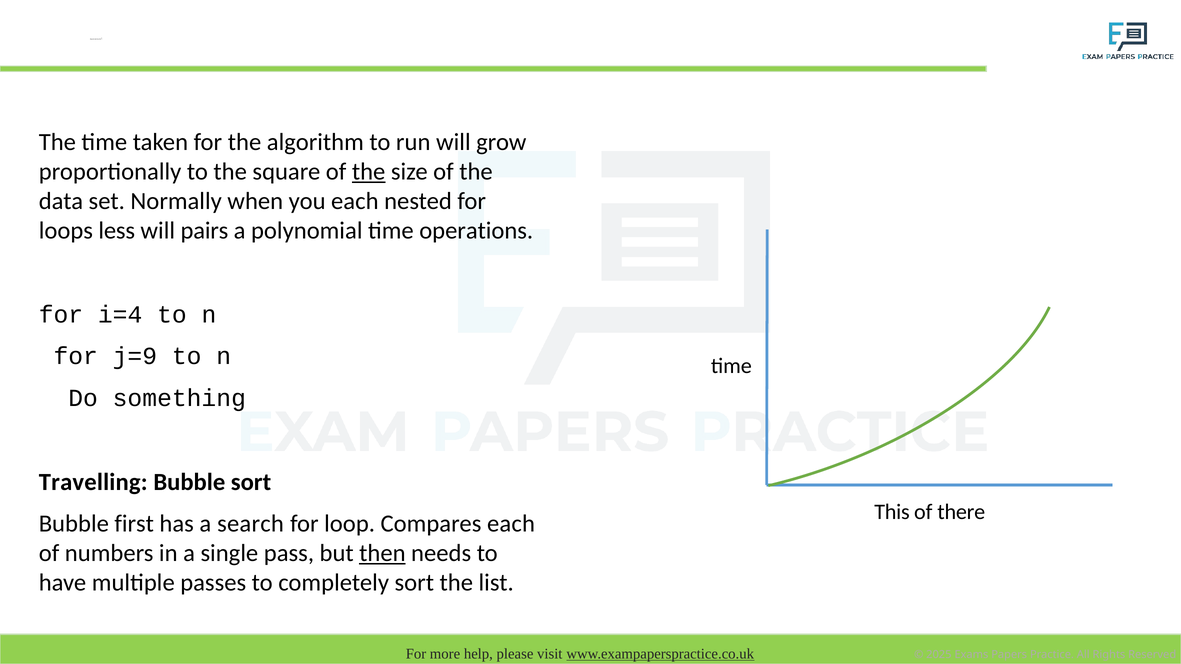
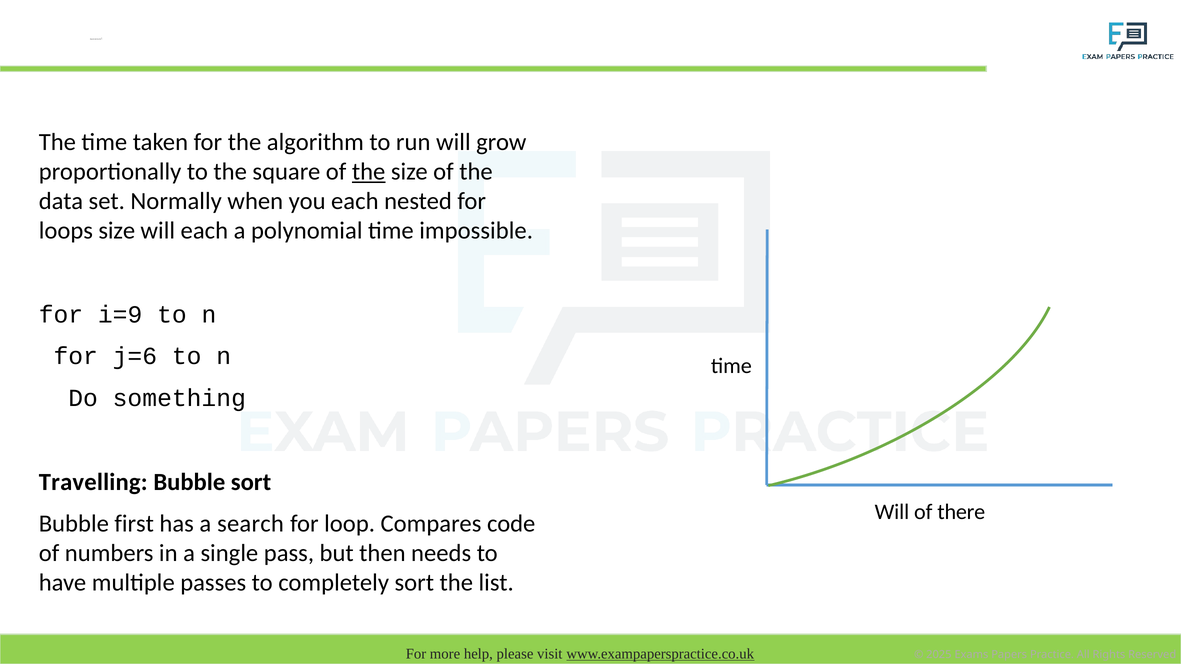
loops less: less -> size
will pairs: pairs -> each
operations: operations -> impossible
i=4: i=4 -> i=9
j=9: j=9 -> j=6
This at (892, 512): This -> Will
Compares each: each -> code
then underline: present -> none
